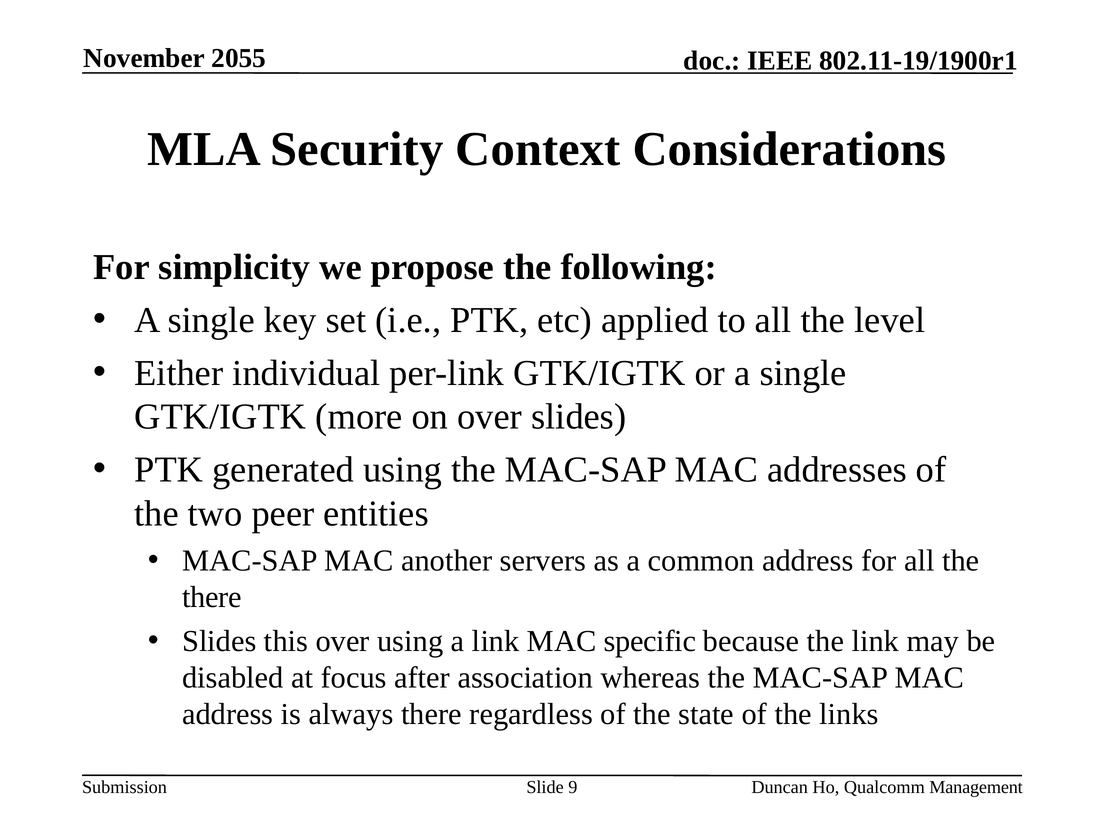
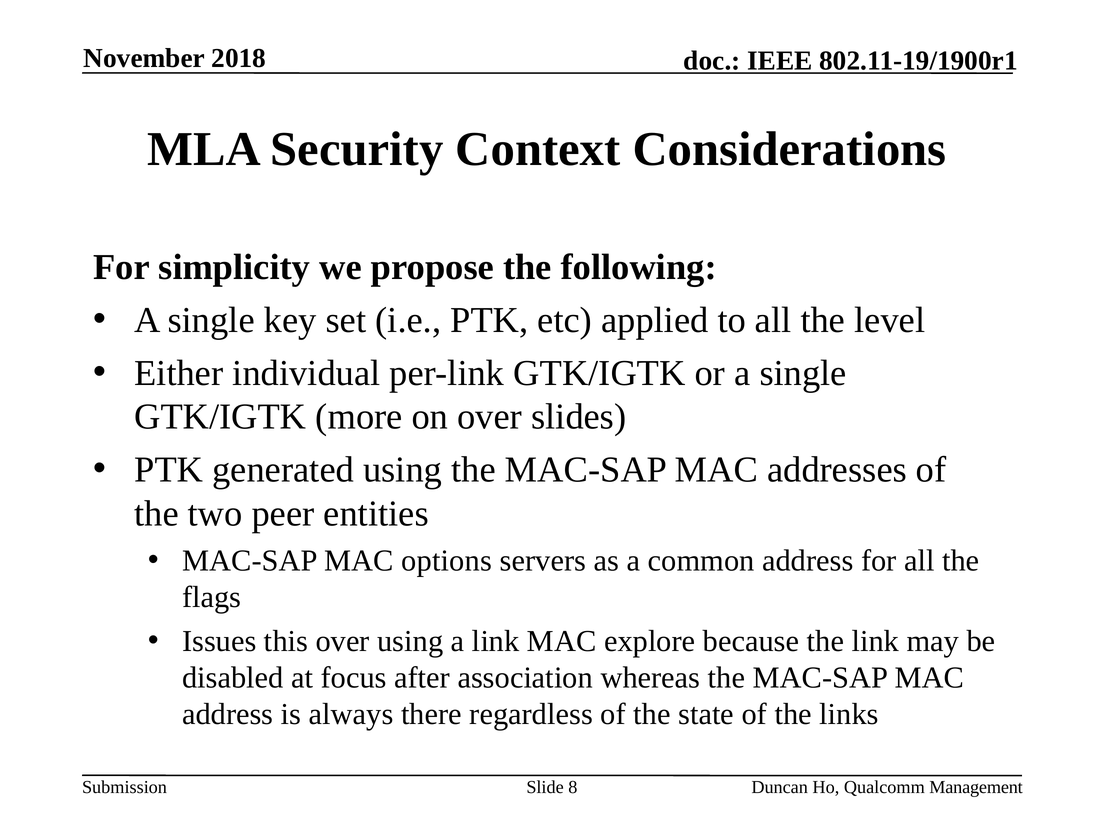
2055: 2055 -> 2018
another: another -> options
there at (212, 597): there -> flags
Slides at (219, 642): Slides -> Issues
specific: specific -> explore
9: 9 -> 8
